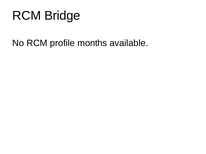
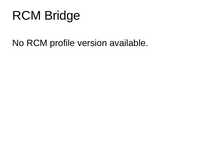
months: months -> version
